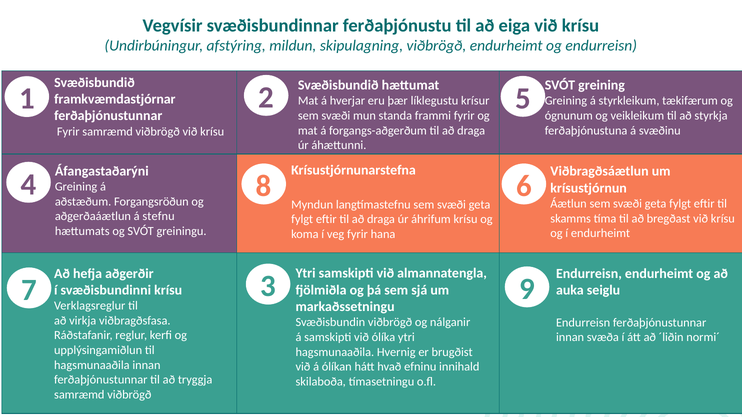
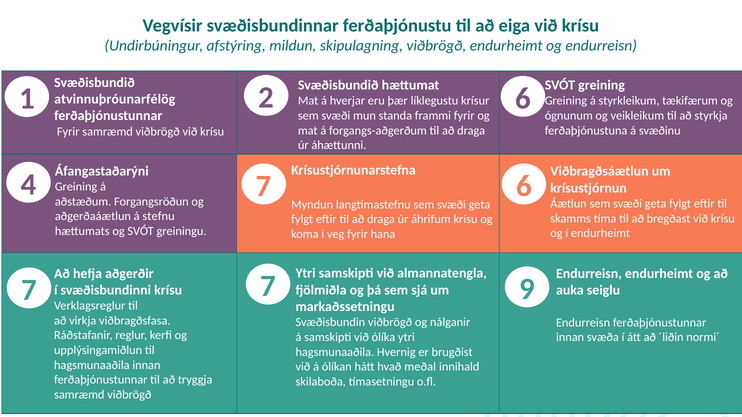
2 5: 5 -> 6
framkvæmdastjórnar: framkvæmdastjórnar -> atvinnuþróunarfélög
4 8: 8 -> 7
7 3: 3 -> 7
efninu: efninu -> meðal
